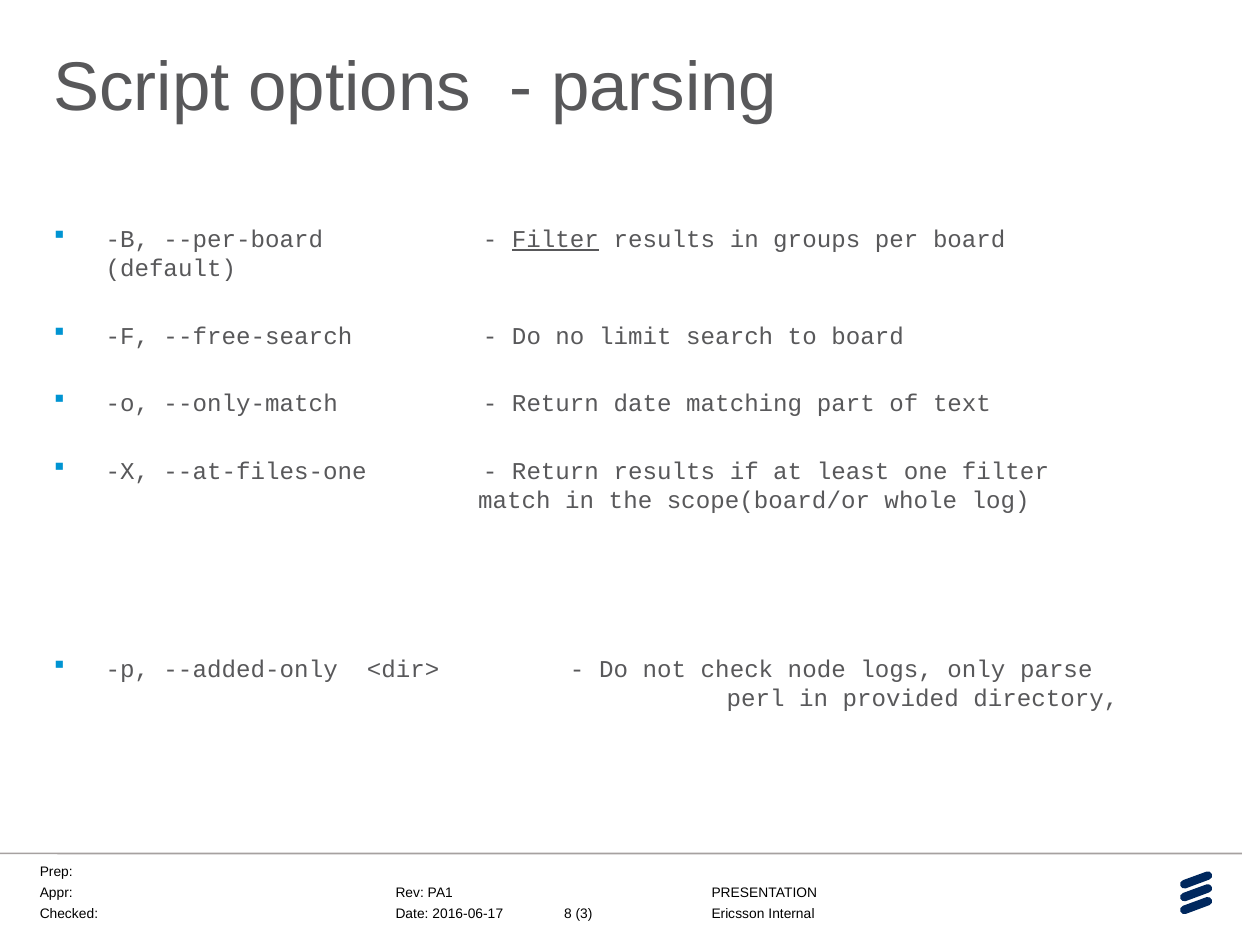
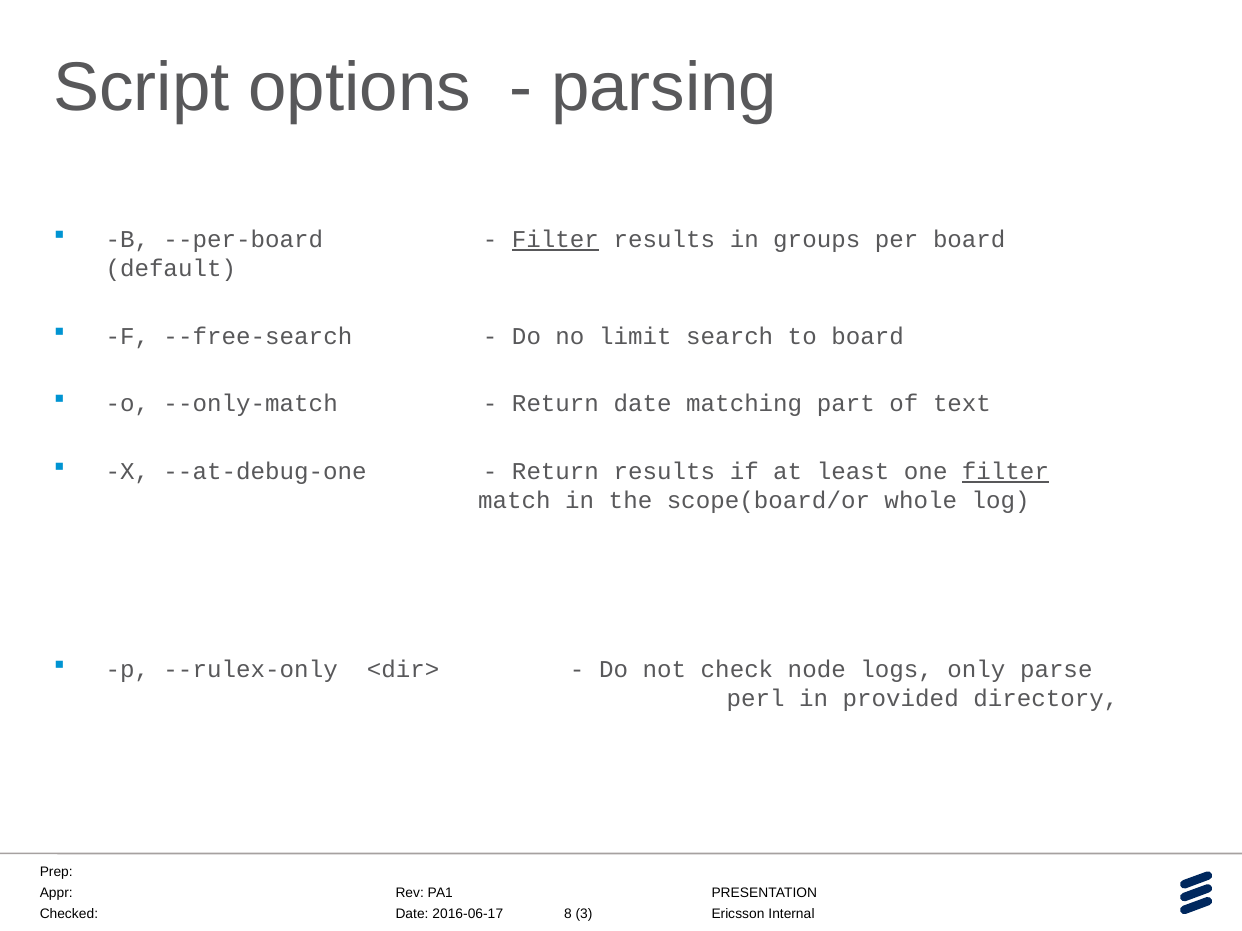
--at-files-one: --at-files-one -> --at-debug-one
filter at (1005, 472) underline: none -> present
--added-only: --added-only -> --rulex-only
